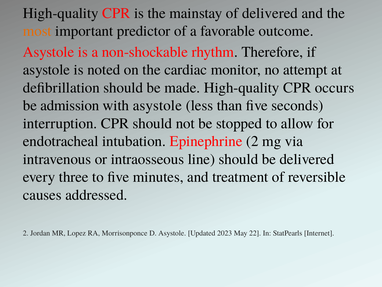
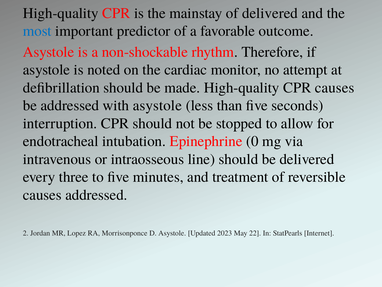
most colour: orange -> blue
CPR occurs: occurs -> causes
be admission: admission -> addressed
Epinephrine 2: 2 -> 0
